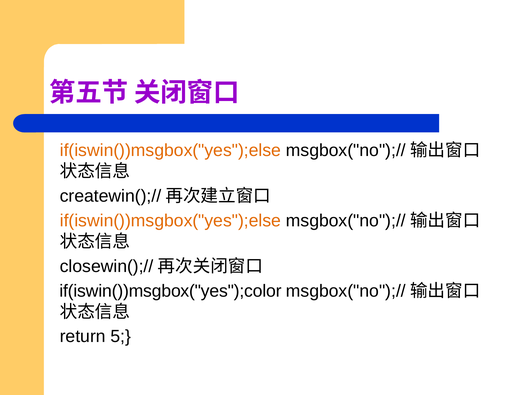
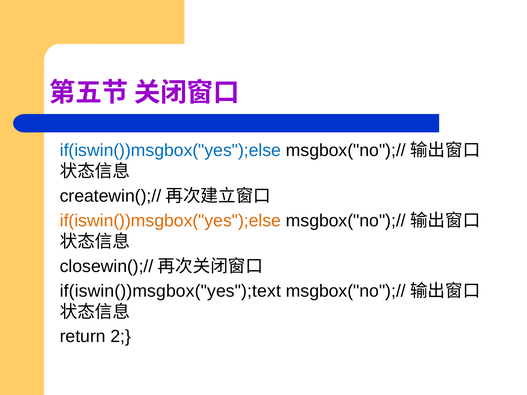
if(iswin())msgbox("yes");else at (170, 151) colour: orange -> blue
if(iswin())msgbox("yes");color: if(iswin())msgbox("yes");color -> if(iswin())msgbox("yes");text
5: 5 -> 2
